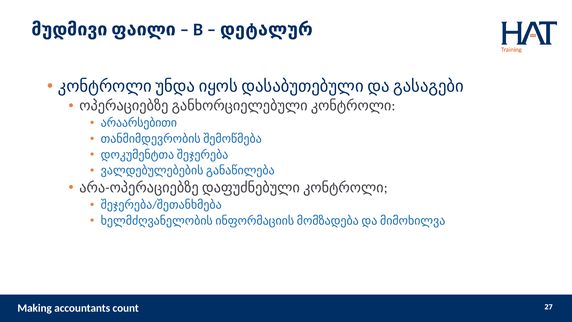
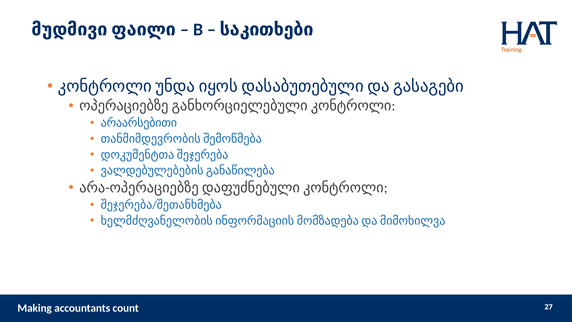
დეტალურ: დეტალურ -> საკითხები
